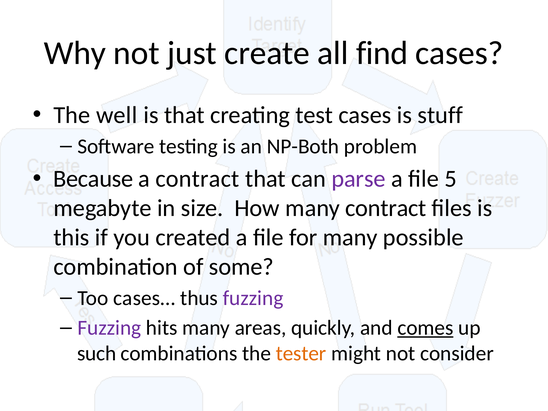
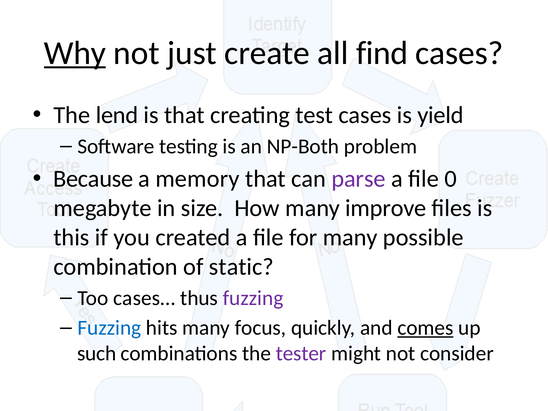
Why underline: none -> present
well: well -> lend
stuff: stuff -> yield
a contract: contract -> memory
5: 5 -> 0
many contract: contract -> improve
some: some -> static
Fuzzing at (109, 328) colour: purple -> blue
areas: areas -> focus
tester colour: orange -> purple
